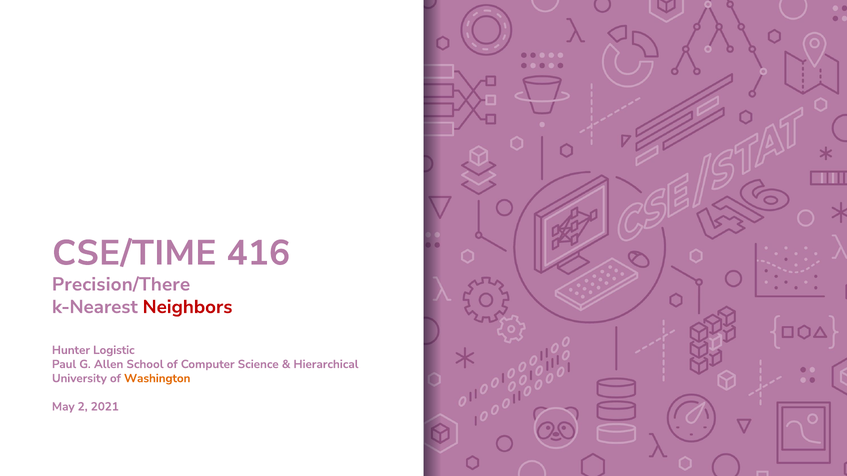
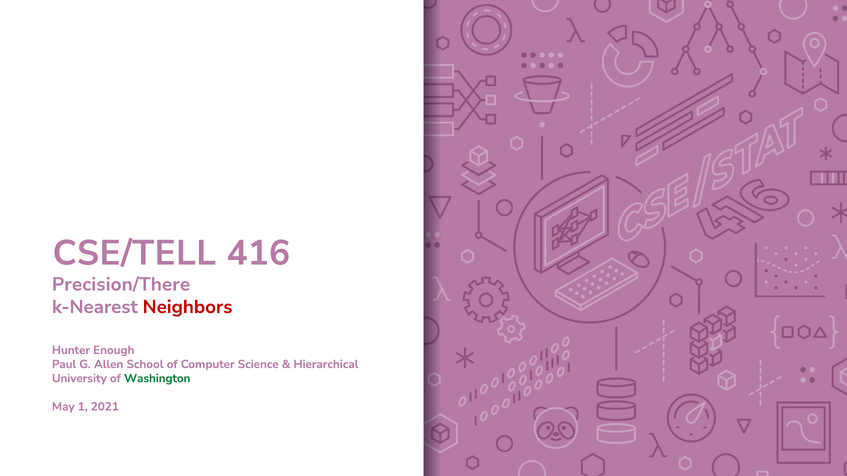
CSE/TIME: CSE/TIME -> CSE/TELL
Logistic: Logistic -> Enough
Washington colour: orange -> green
2: 2 -> 1
